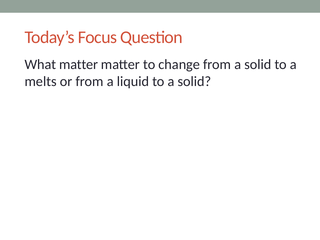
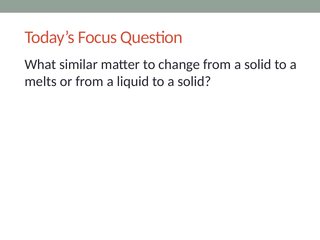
What matter: matter -> similar
